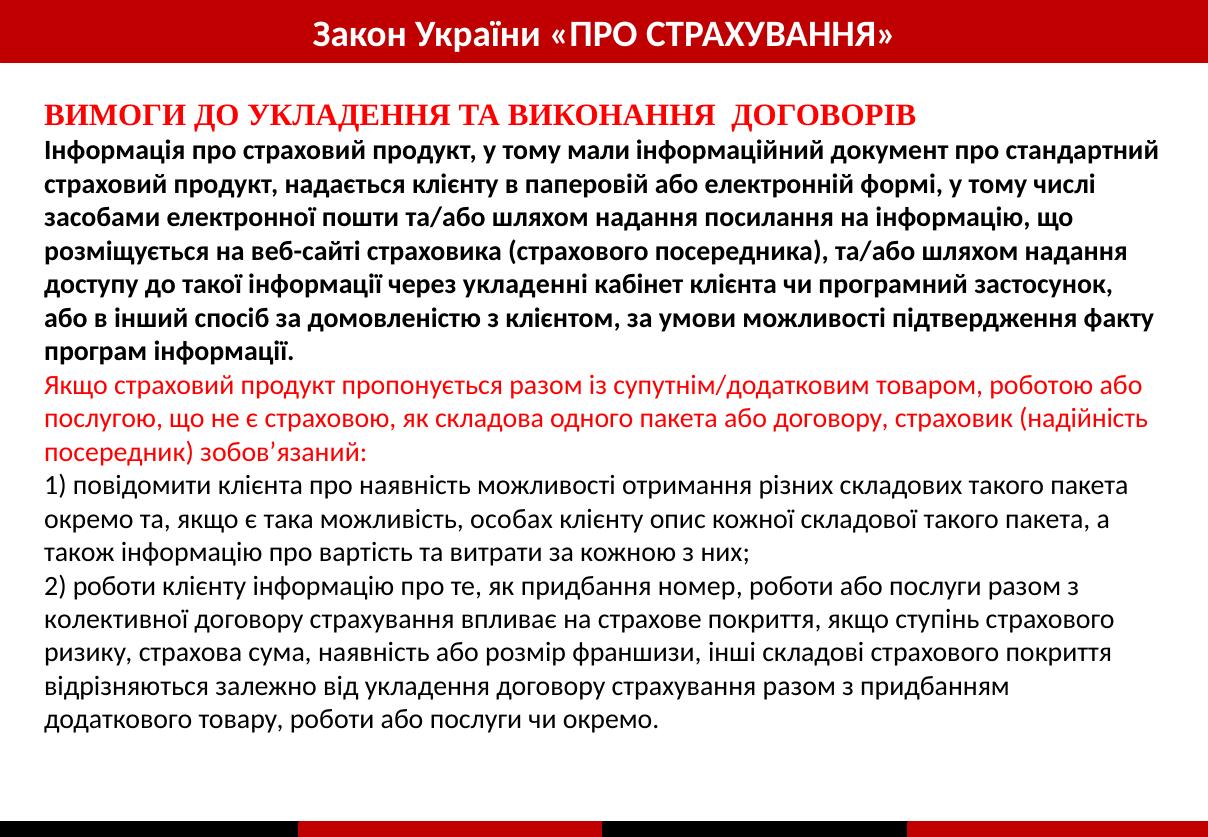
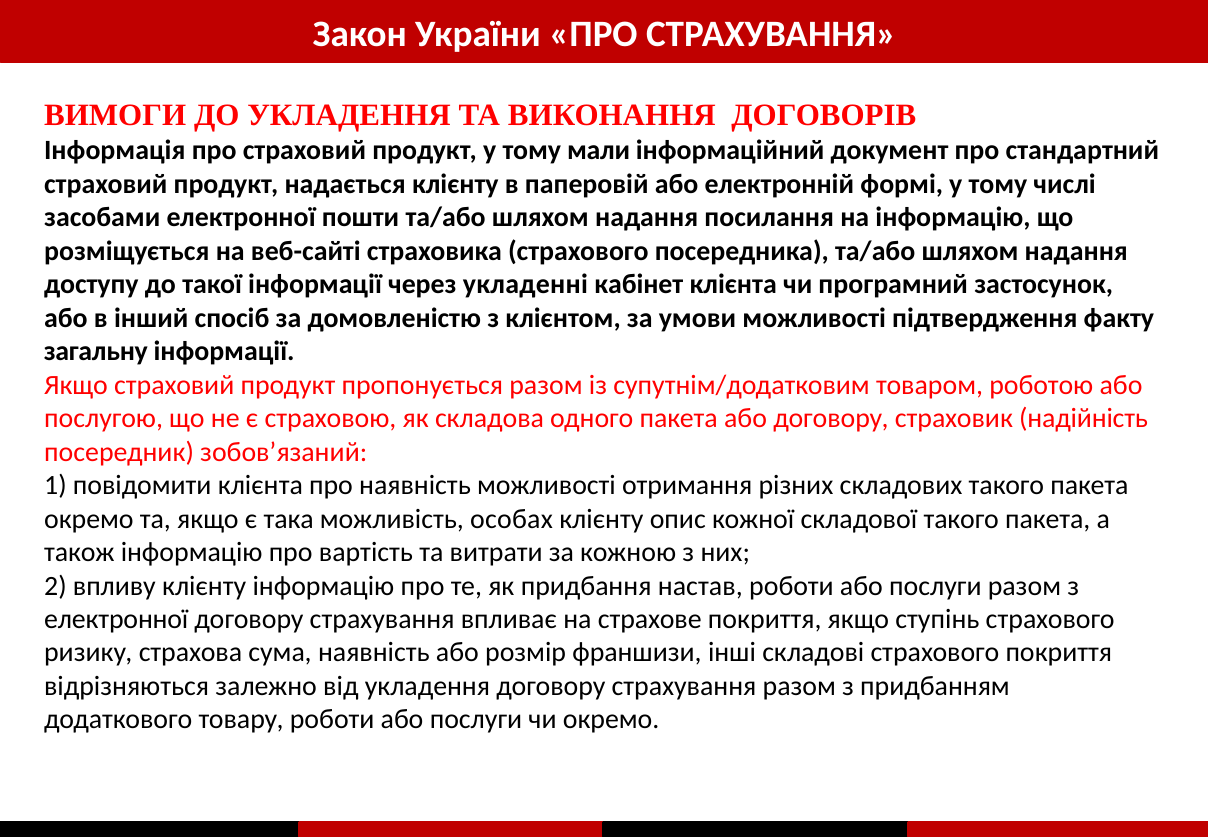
програм: програм -> загальну
2 роботи: роботи -> впливу
номер: номер -> настав
колективної at (116, 619): колективної -> електронної
